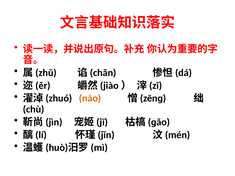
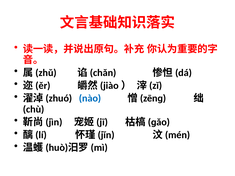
nào colour: orange -> blue
